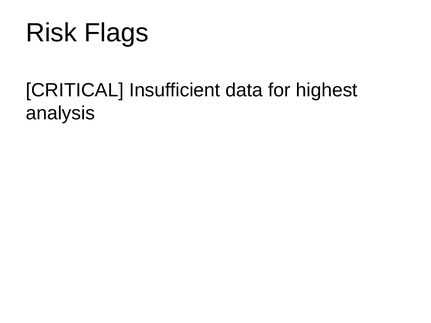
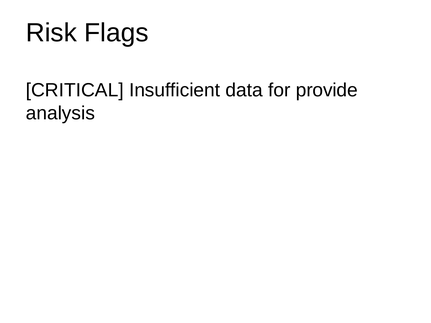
highest: highest -> provide
